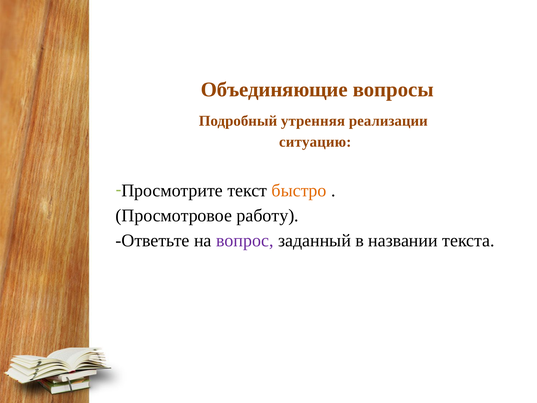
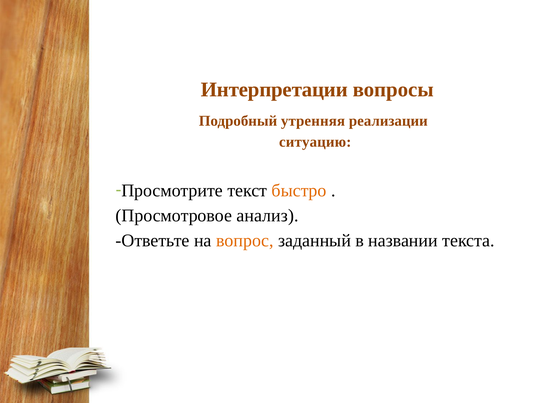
Объединяющие: Объединяющие -> Интерпретации
работу: работу -> анализ
вопрос colour: purple -> orange
